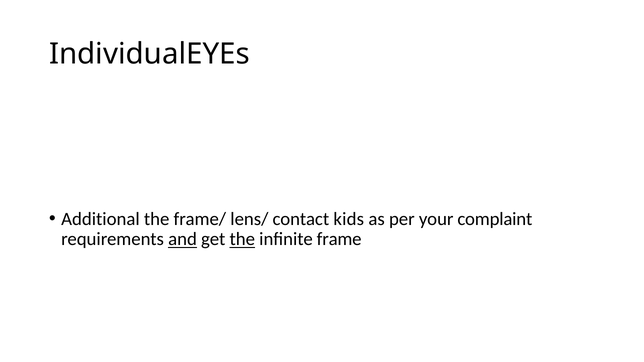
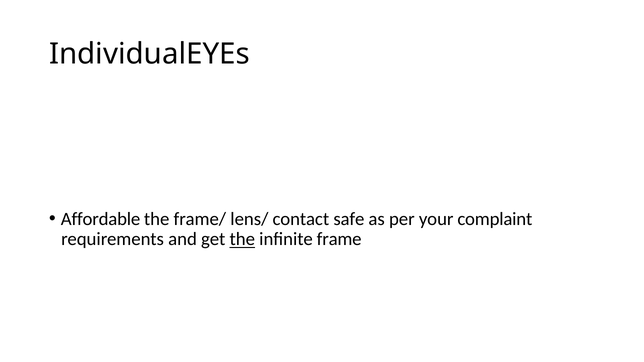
Additional: Additional -> Affordable
kids: kids -> safe
and underline: present -> none
